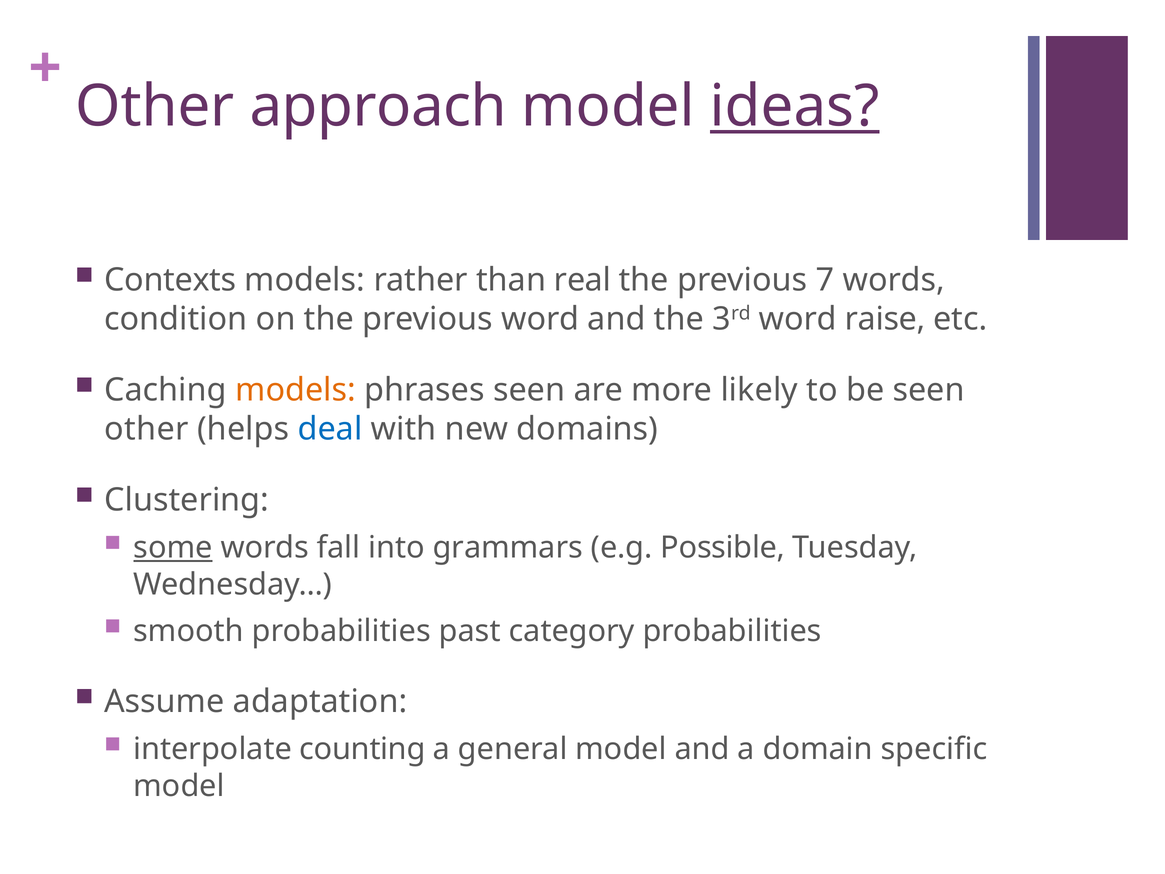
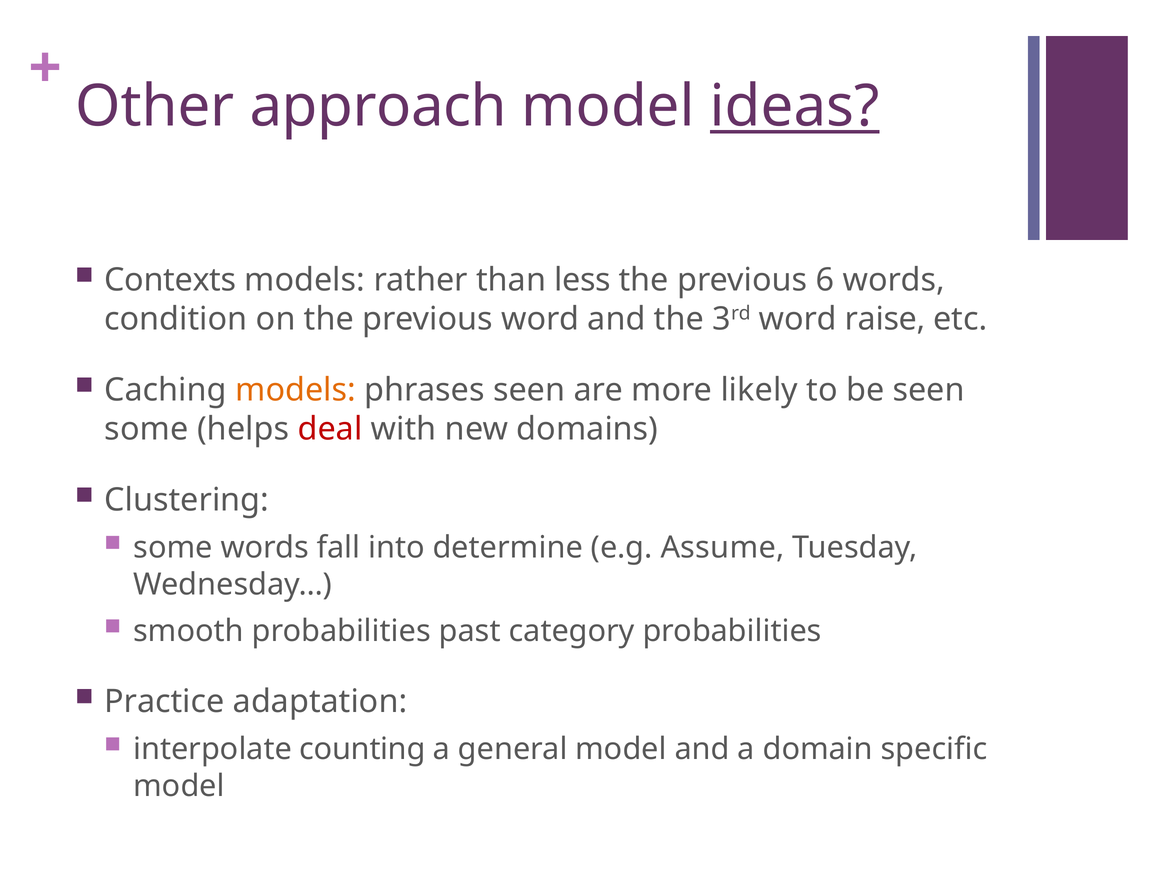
real: real -> less
7: 7 -> 6
other at (146, 429): other -> some
deal colour: blue -> red
some at (173, 548) underline: present -> none
grammars: grammars -> determine
Possible: Possible -> Assume
Assume: Assume -> Practice
